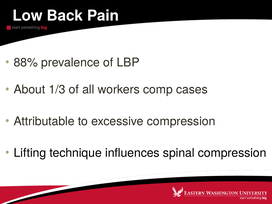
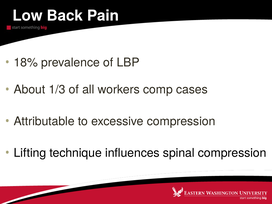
88%: 88% -> 18%
